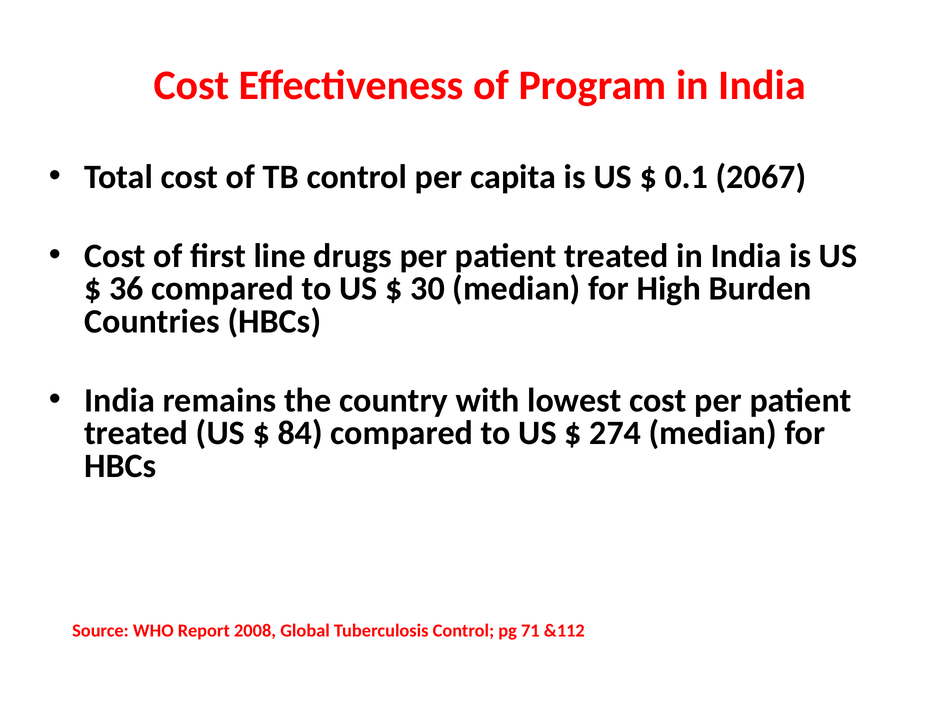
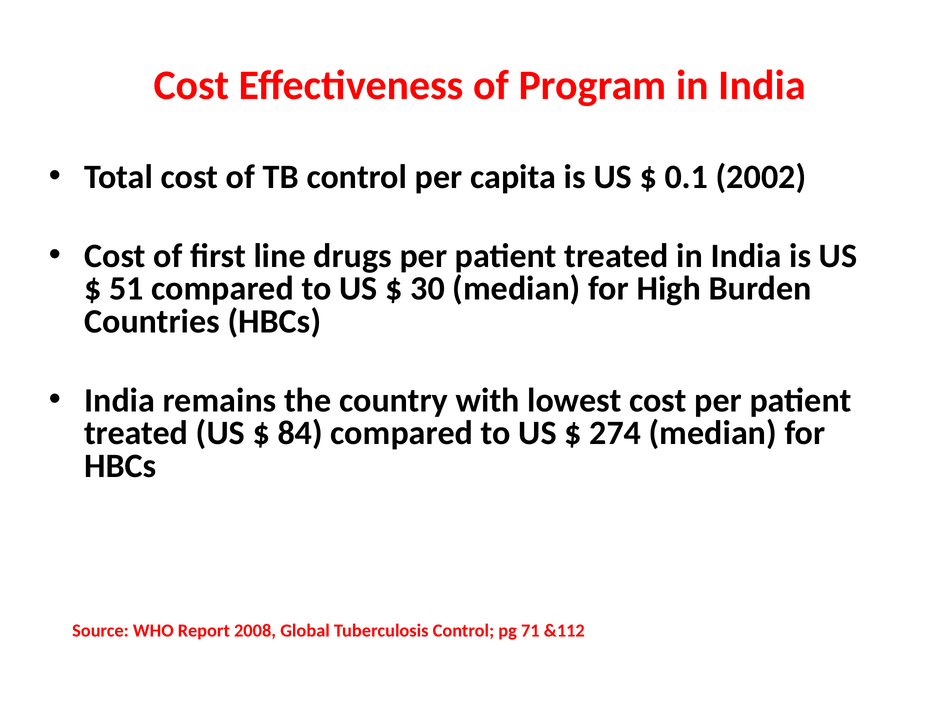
2067: 2067 -> 2002
36: 36 -> 51
